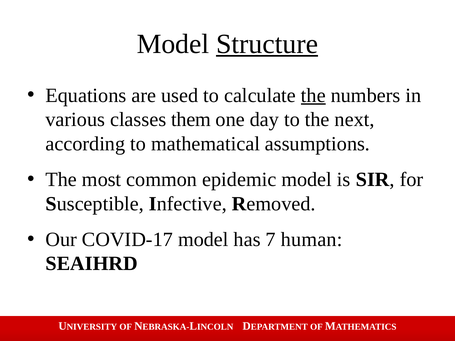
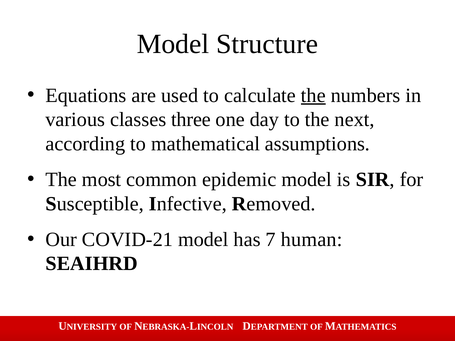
Structure underline: present -> none
them: them -> three
COVID-17: COVID-17 -> COVID-21
